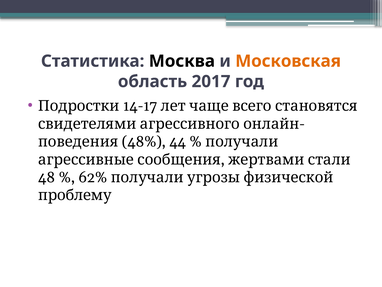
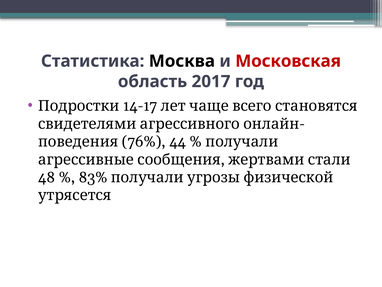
Московская colour: orange -> red
48%: 48% -> 76%
62%: 62% -> 83%
проблему: проблему -> утрясется
